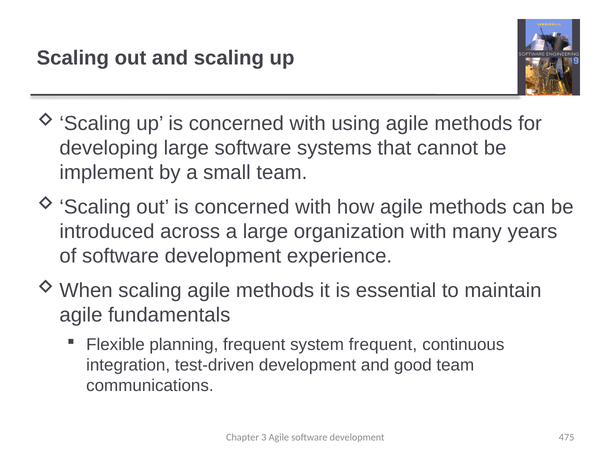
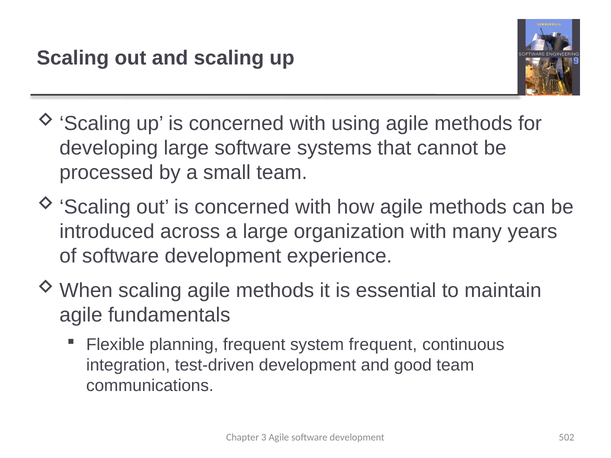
implement: implement -> processed
475: 475 -> 502
